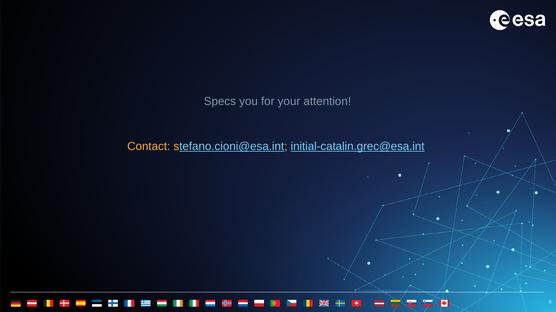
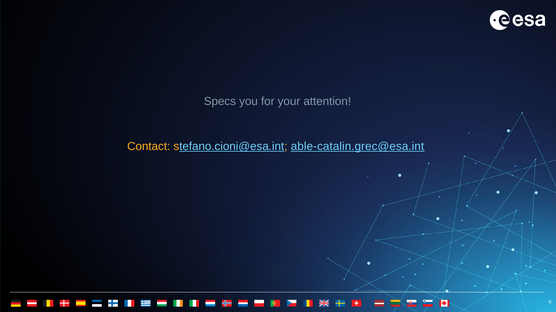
initial-catalin.grec@esa.int: initial-catalin.grec@esa.int -> able-catalin.grec@esa.int
